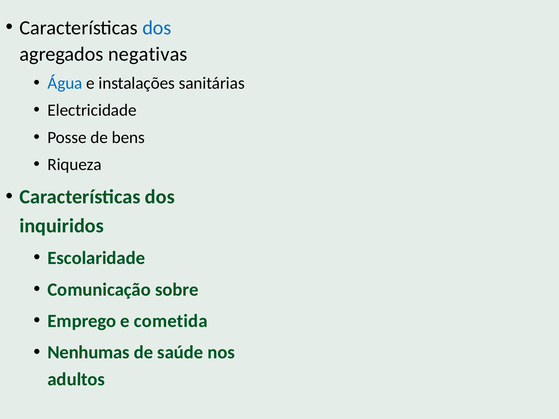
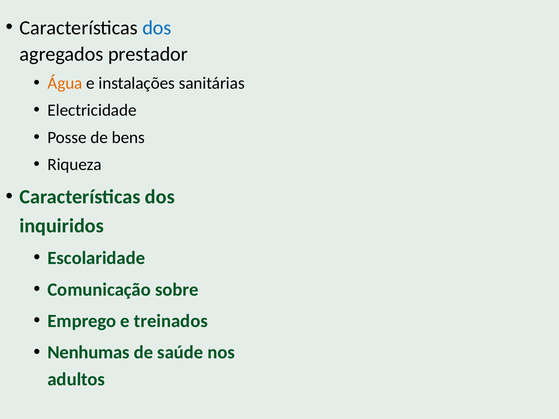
negativas: negativas -> prestador
Água colour: blue -> orange
cometida: cometida -> treinados
